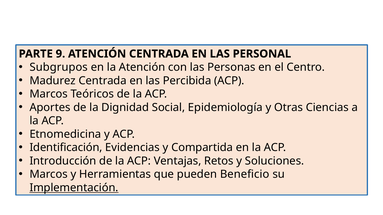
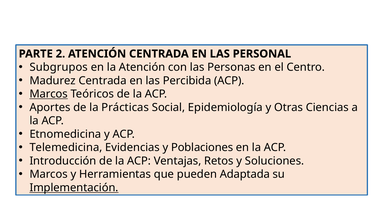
9: 9 -> 2
Marcos at (49, 94) underline: none -> present
Dignidad: Dignidad -> Prácticas
Identificación: Identificación -> Telemedicina
Compartida: Compartida -> Poblaciones
Beneficio: Beneficio -> Adaptada
